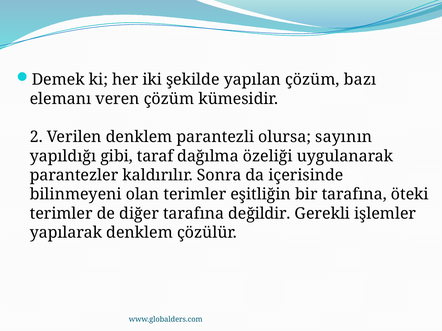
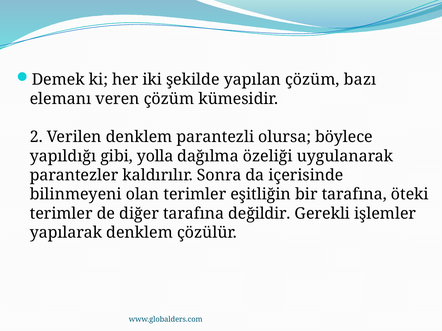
sayının: sayının -> böylece
taraf: taraf -> yolla
